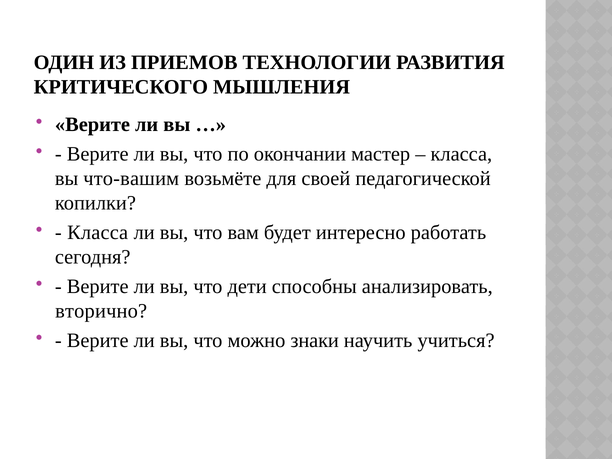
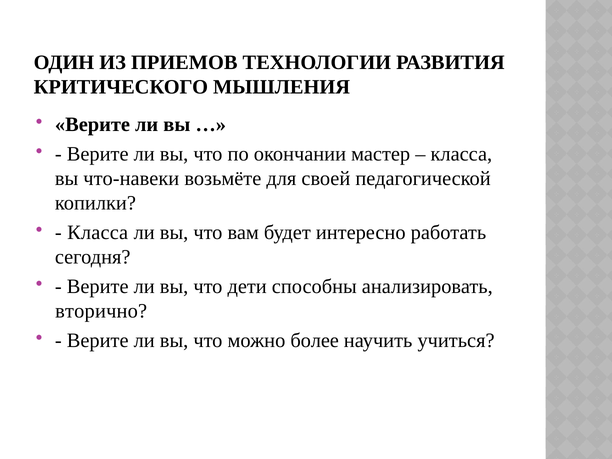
что-вашим: что-вашим -> что-навеки
знаки: знаки -> более
